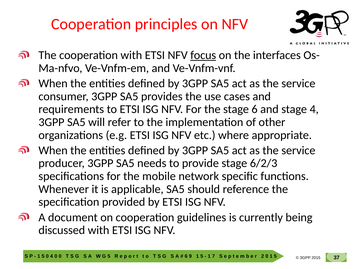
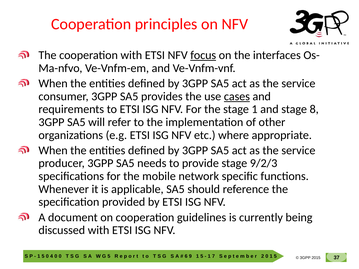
cases underline: none -> present
stage 6: 6 -> 1
stage 4: 4 -> 8
6/2/3: 6/2/3 -> 9/2/3
